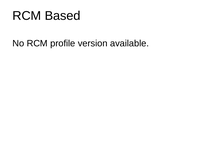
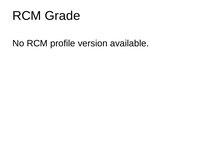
Based: Based -> Grade
